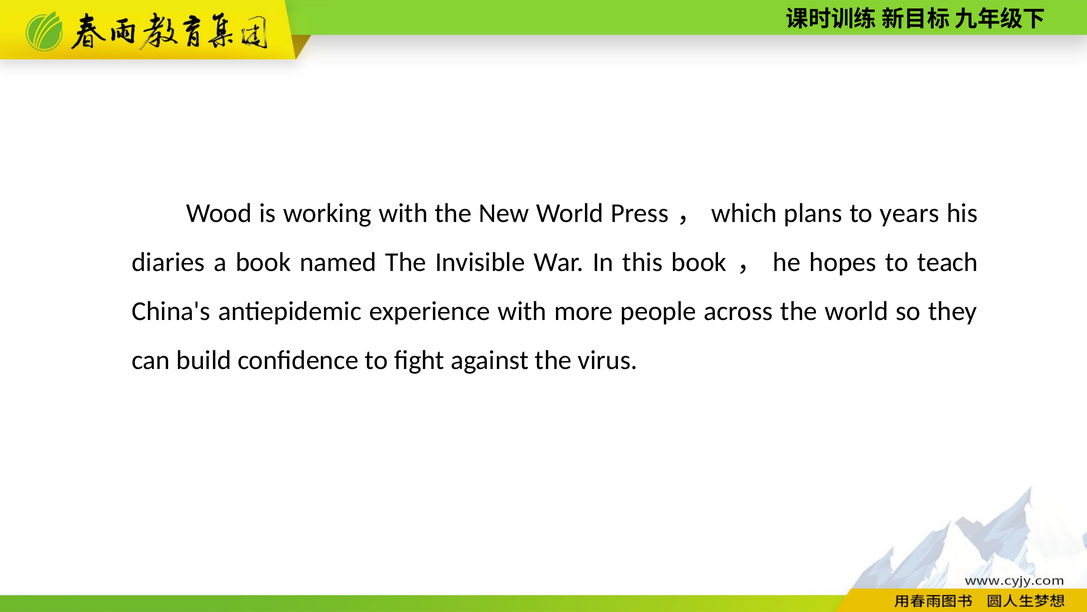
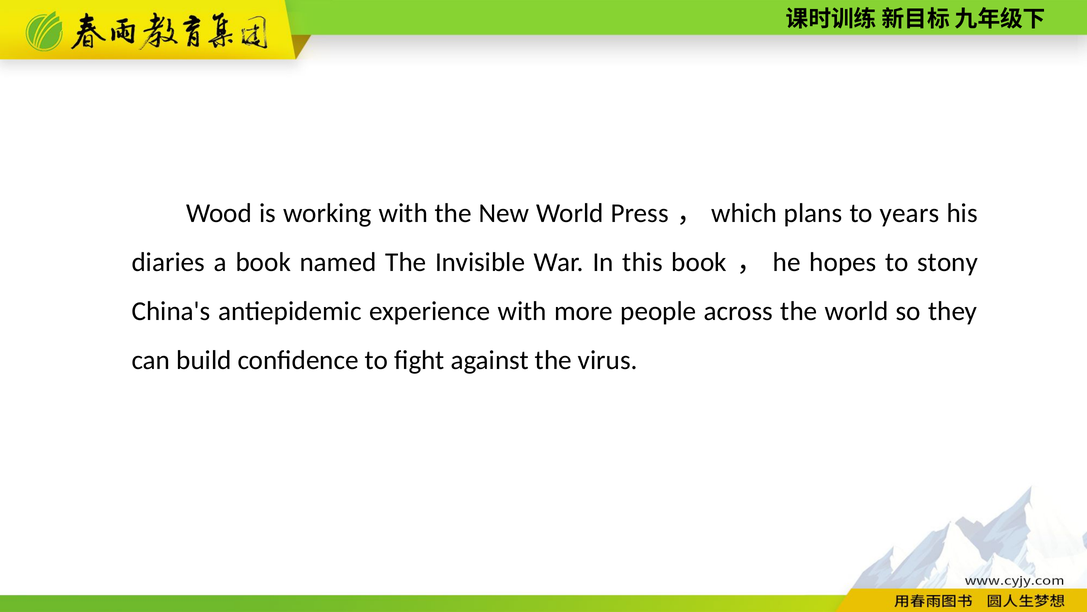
teach: teach -> stony
